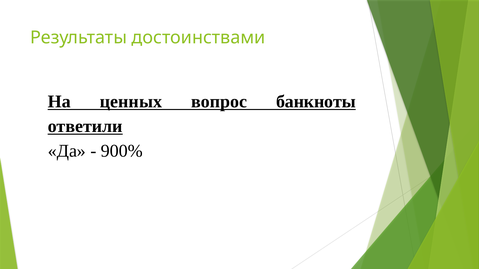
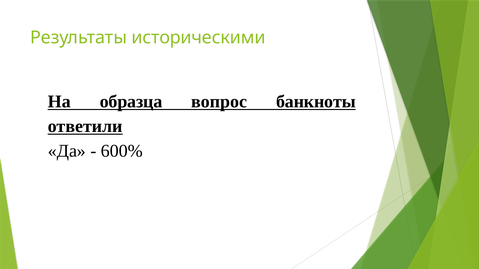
достоинствами: достоинствами -> историческими
ценных: ценных -> образца
900%: 900% -> 600%
